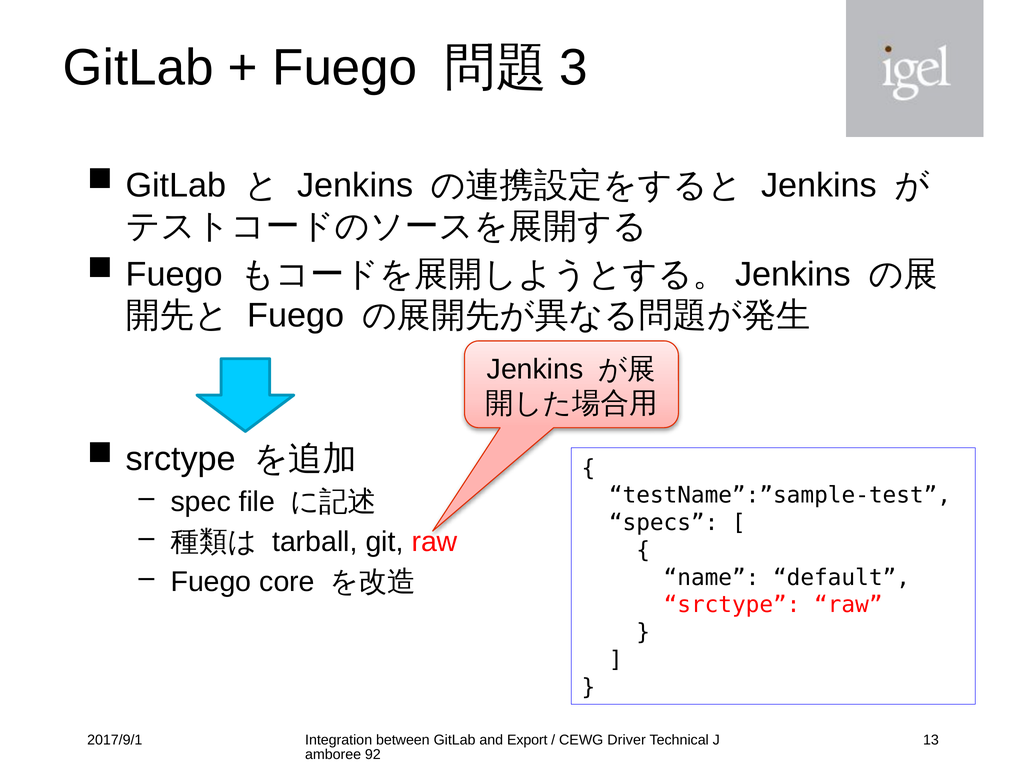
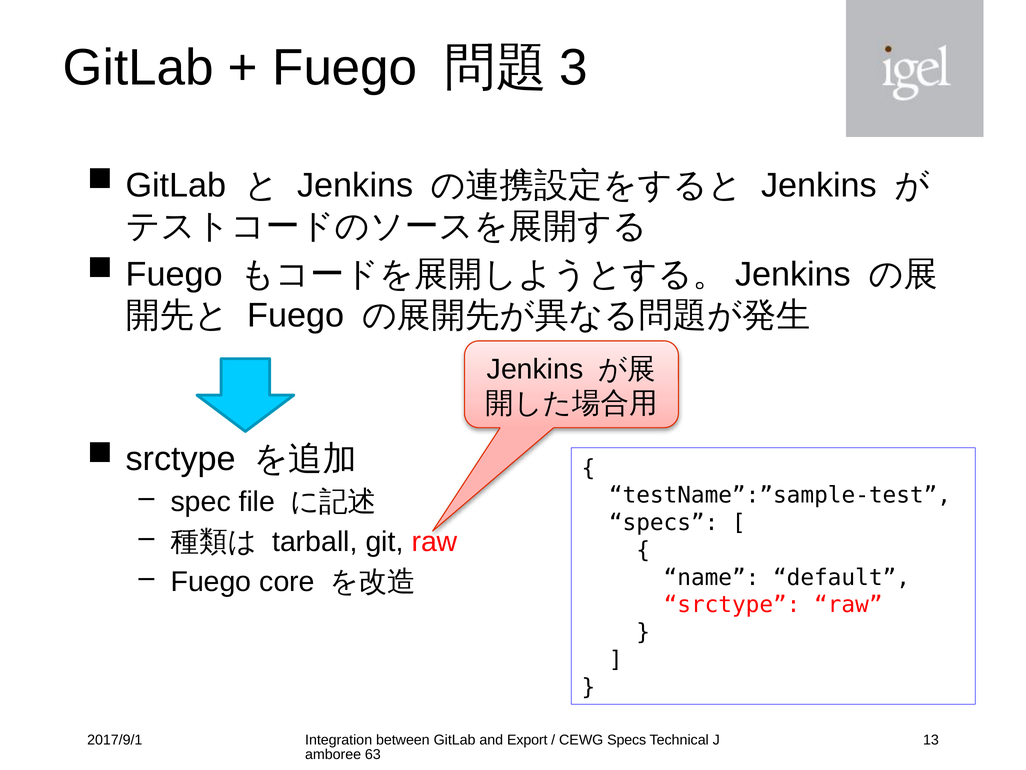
CEWG Driver: Driver -> Specs
92: 92 -> 63
